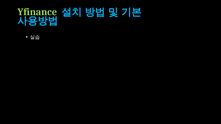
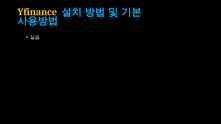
Yfinance colour: light green -> yellow
